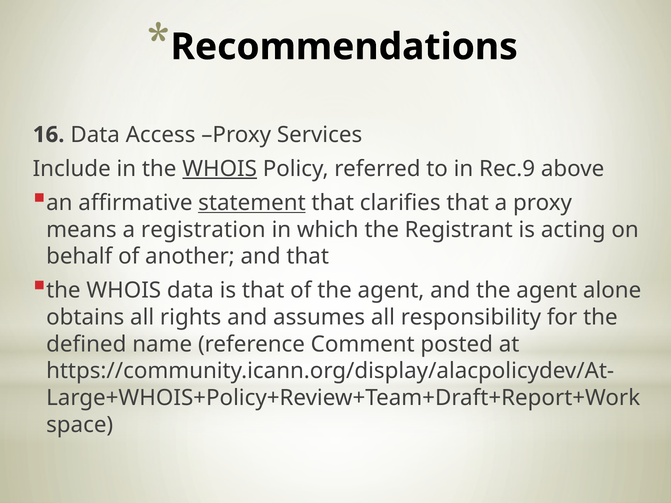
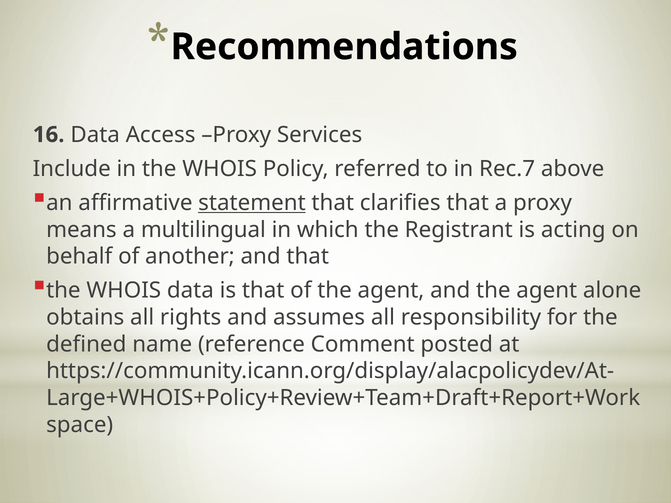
WHOIS at (220, 169) underline: present -> none
Rec.9: Rec.9 -> Rec.7
registration: registration -> multilingual
